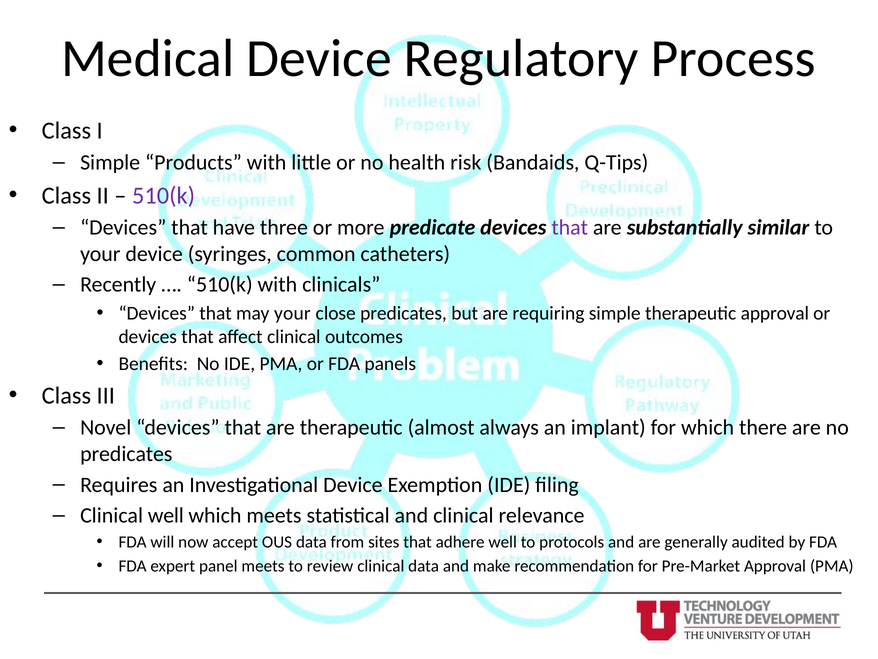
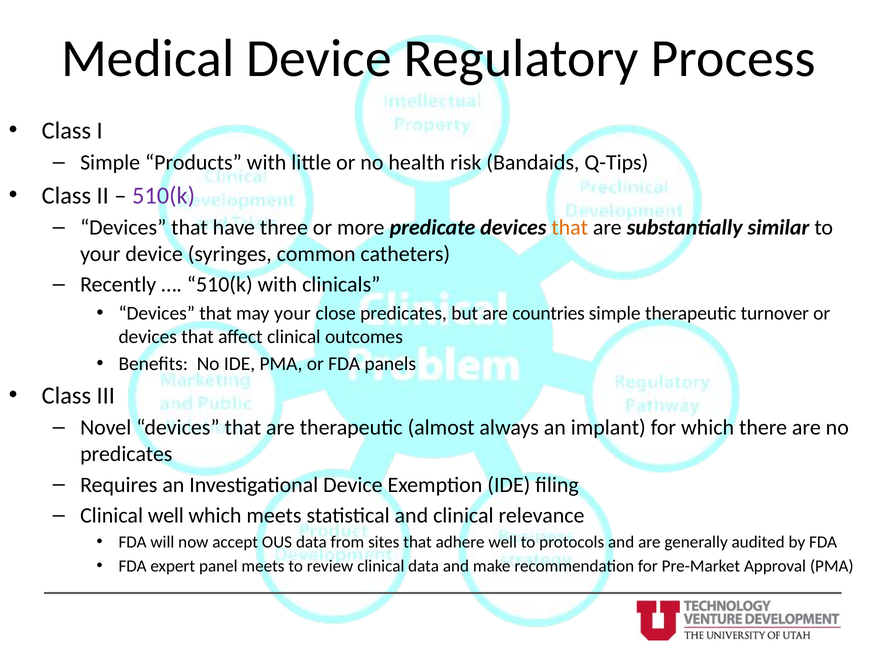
that at (570, 227) colour: purple -> orange
requiring: requiring -> countries
therapeutic approval: approval -> turnover
